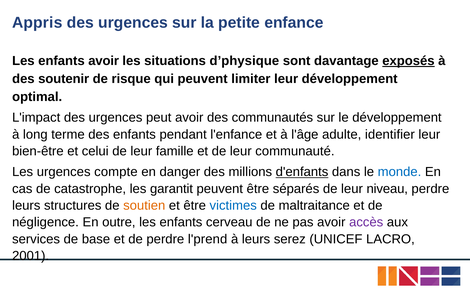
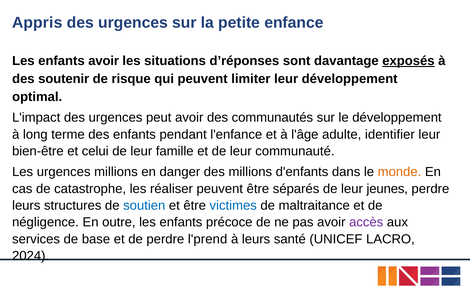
d’physique: d’physique -> d’réponses
urgences compte: compte -> millions
d'enfants underline: present -> none
monde colour: blue -> orange
garantit: garantit -> réaliser
niveau: niveau -> jeunes
soutien colour: orange -> blue
cerveau: cerveau -> précoce
serez: serez -> santé
2001: 2001 -> 2024
